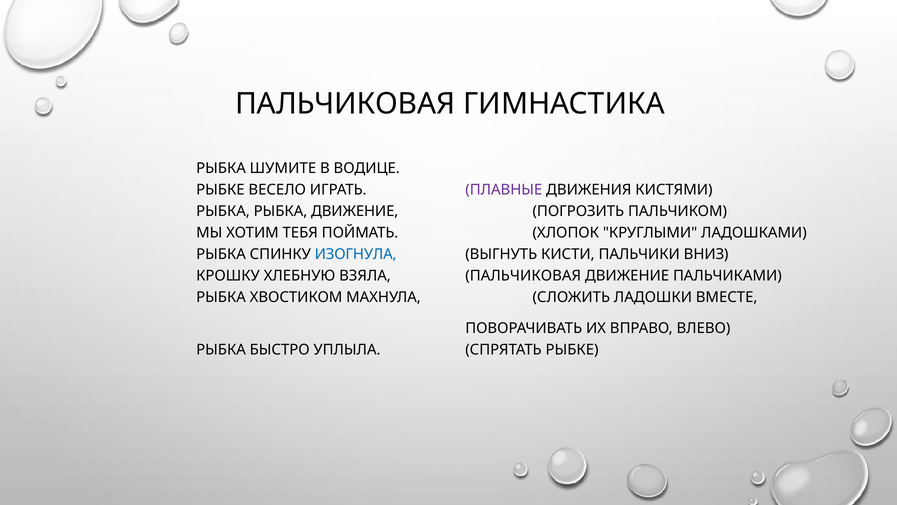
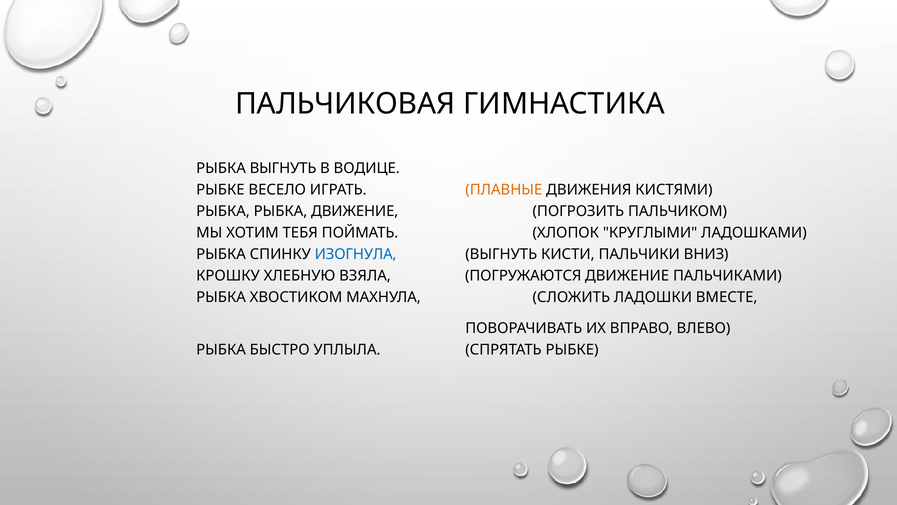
РЫБКА ШУМИТЕ: ШУМИТЕ -> ВЫГНУТЬ
ПЛАВНЫЕ colour: purple -> orange
ВЗЯЛА ПАЛЬЧИКОВАЯ: ПАЛЬЧИКОВАЯ -> ПОГРУЖАЮТСЯ
